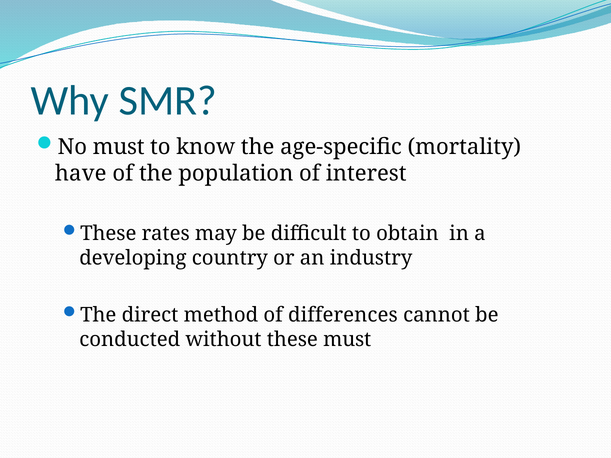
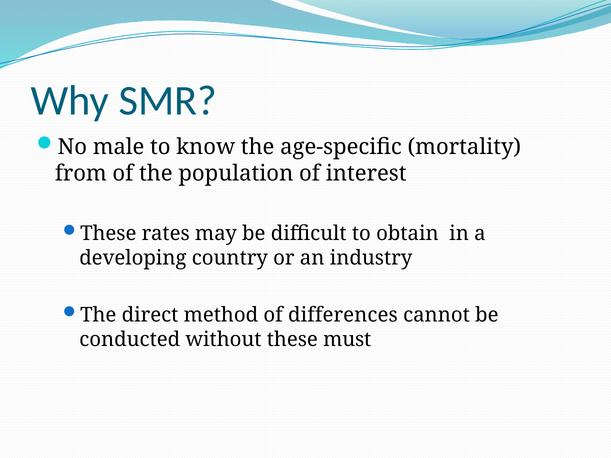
No must: must -> male
have: have -> from
